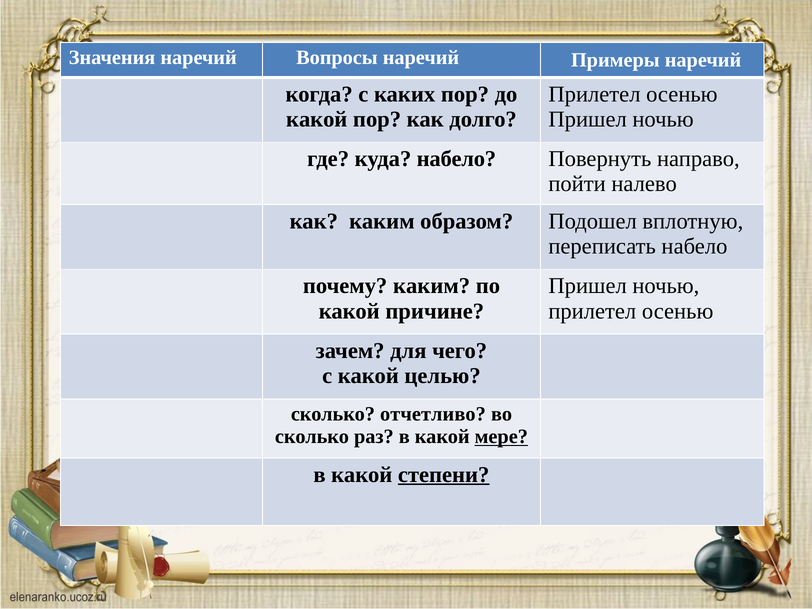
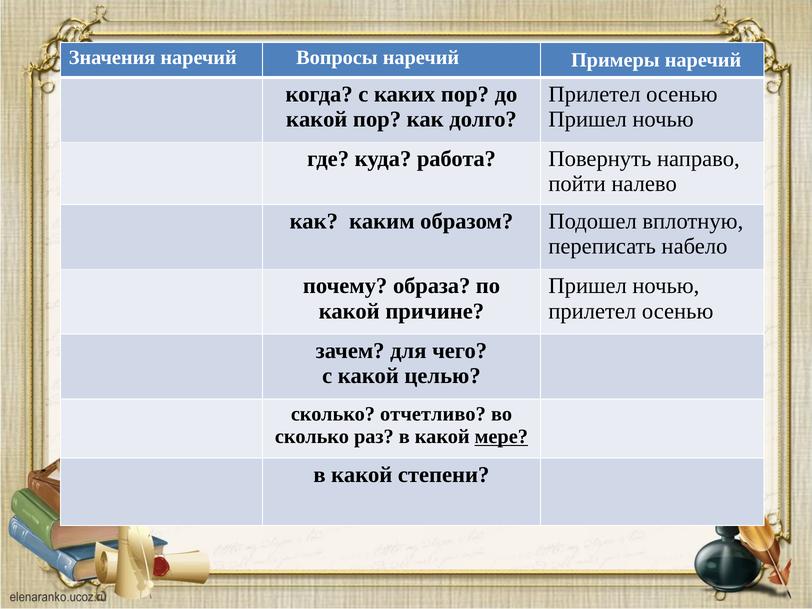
куда набело: набело -> работа
почему каким: каким -> образа
степени underline: present -> none
